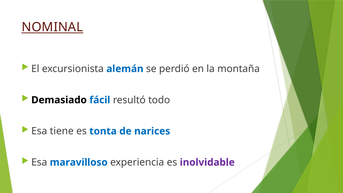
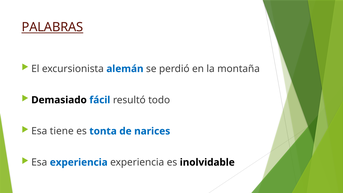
NOMINAL: NOMINAL -> PALABRAS
Esa maravilloso: maravilloso -> experiencia
inolvidable colour: purple -> black
